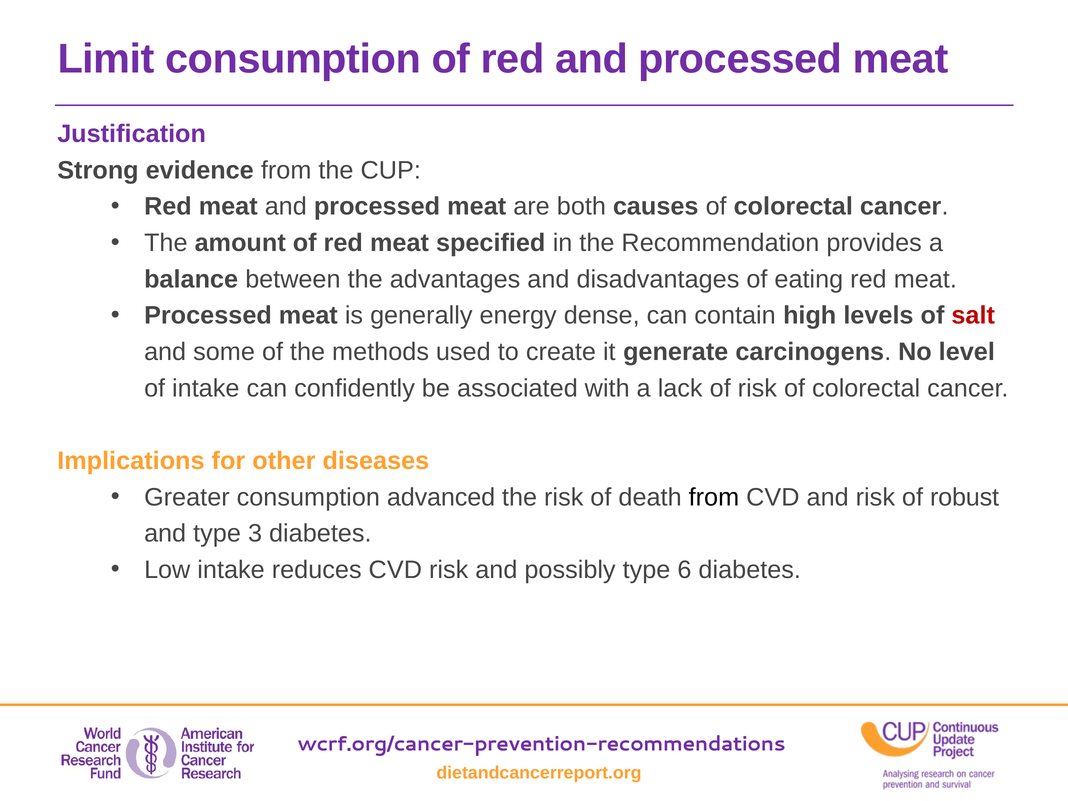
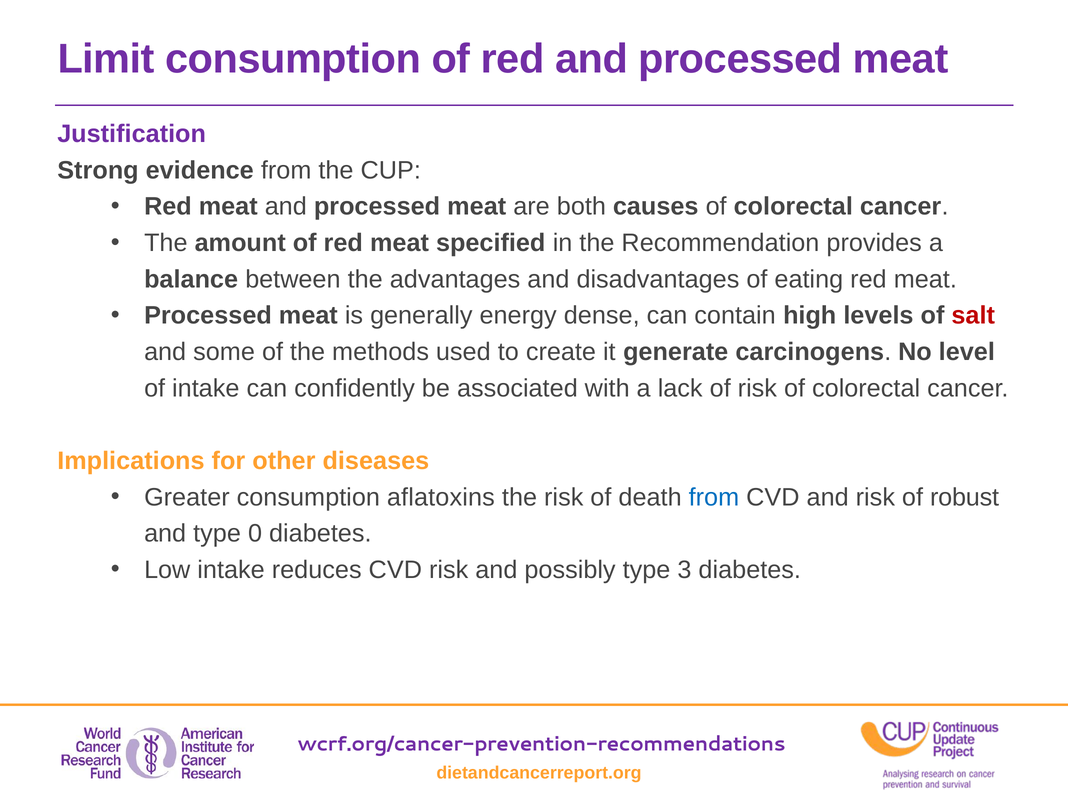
advanced: advanced -> aflatoxins
from at (714, 497) colour: black -> blue
3: 3 -> 0
6: 6 -> 3
